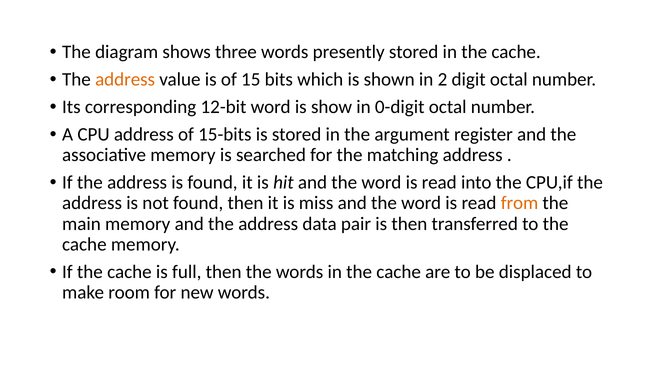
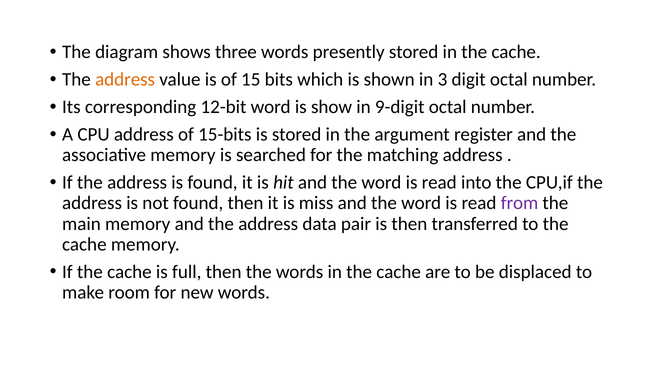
2: 2 -> 3
0-digit: 0-digit -> 9-digit
from colour: orange -> purple
